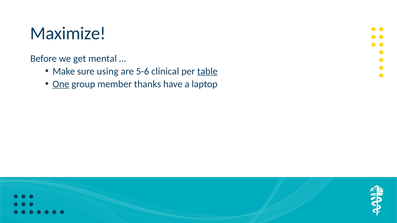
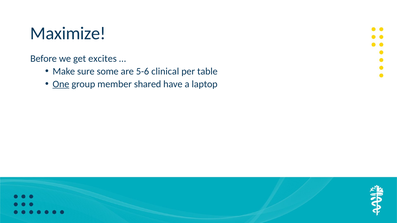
mental: mental -> excites
using: using -> some
table underline: present -> none
thanks: thanks -> shared
